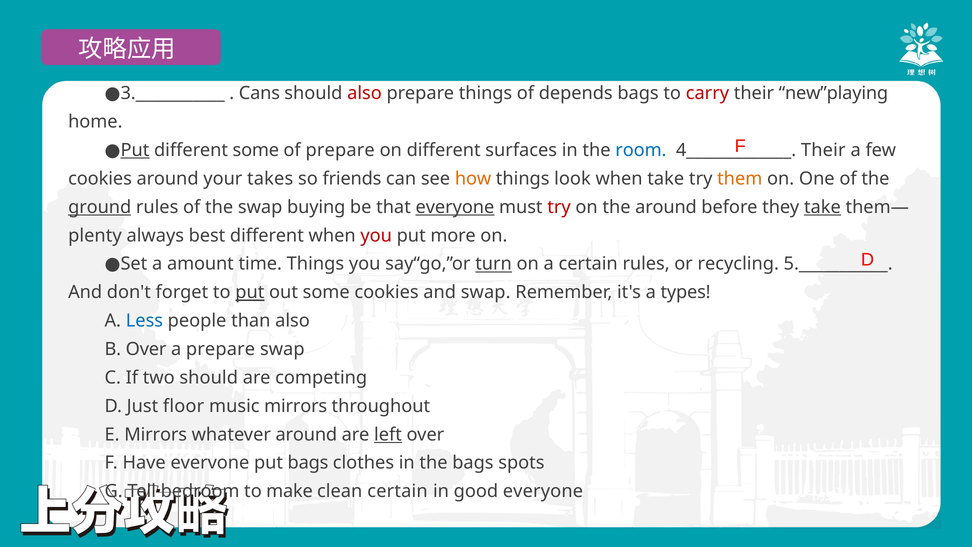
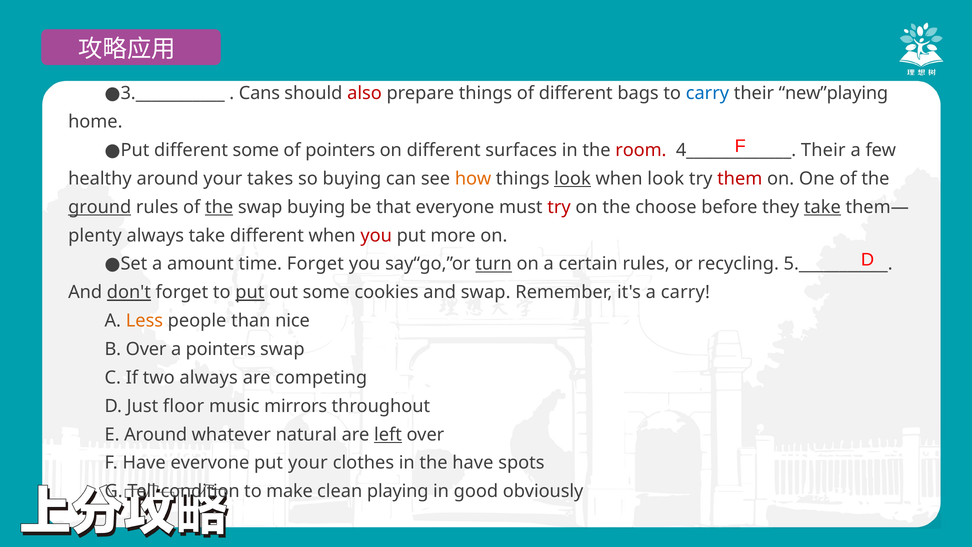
of depends: depends -> different
carry at (707, 93) colour: red -> blue
Put at (135, 150) underline: present -> none
of prepare: prepare -> pointers
room colour: blue -> red
cookies at (100, 179): cookies -> healthy
so friends: friends -> buying
look at (572, 179) underline: none -> present
when take: take -> look
them colour: orange -> red
the at (219, 207) underline: none -> present
everyone at (455, 207) underline: present -> none
the around: around -> choose
always best: best -> take
time Things: Things -> Forget
don't underline: none -> present
a types: types -> carry
Less colour: blue -> orange
than also: also -> nice
a prepare: prepare -> pointers
two should: should -> always
E Mirrors: Mirrors -> Around
whatever around: around -> natural
put bags: bags -> your
the bags: bags -> have
bedroom: bedroom -> condition
clean certain: certain -> playing
good everyone: everyone -> obviously
